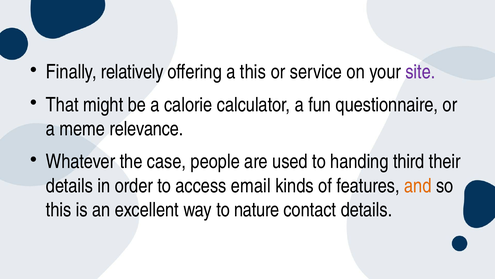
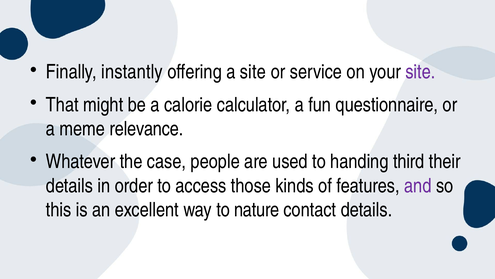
relatively: relatively -> instantly
a this: this -> site
email: email -> those
and colour: orange -> purple
